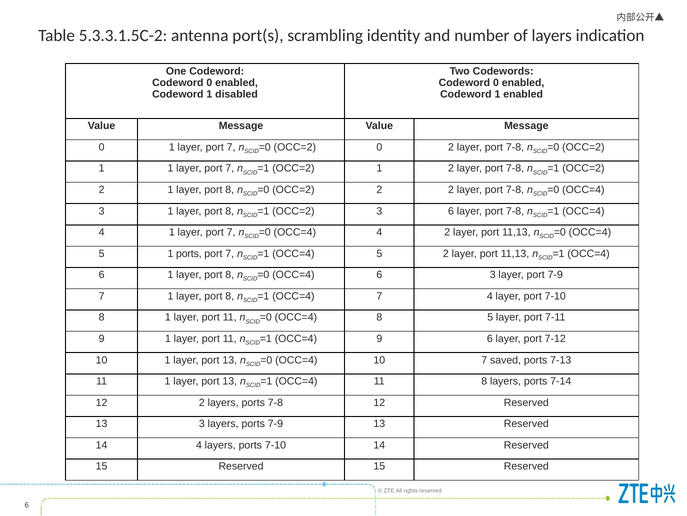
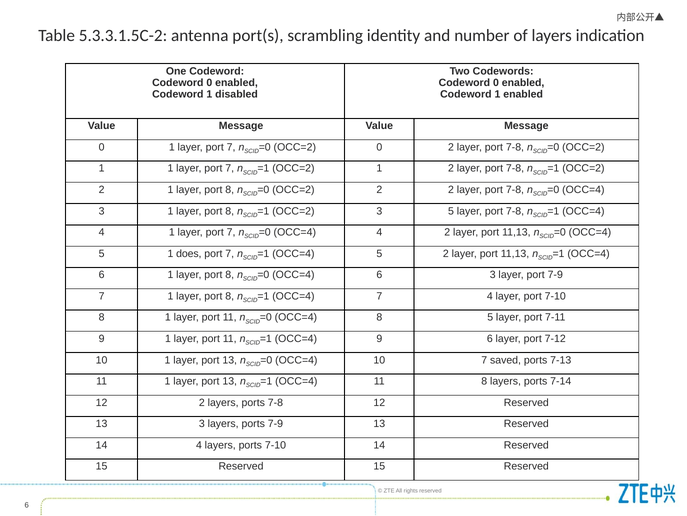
3 6: 6 -> 5
1 ports: ports -> does
